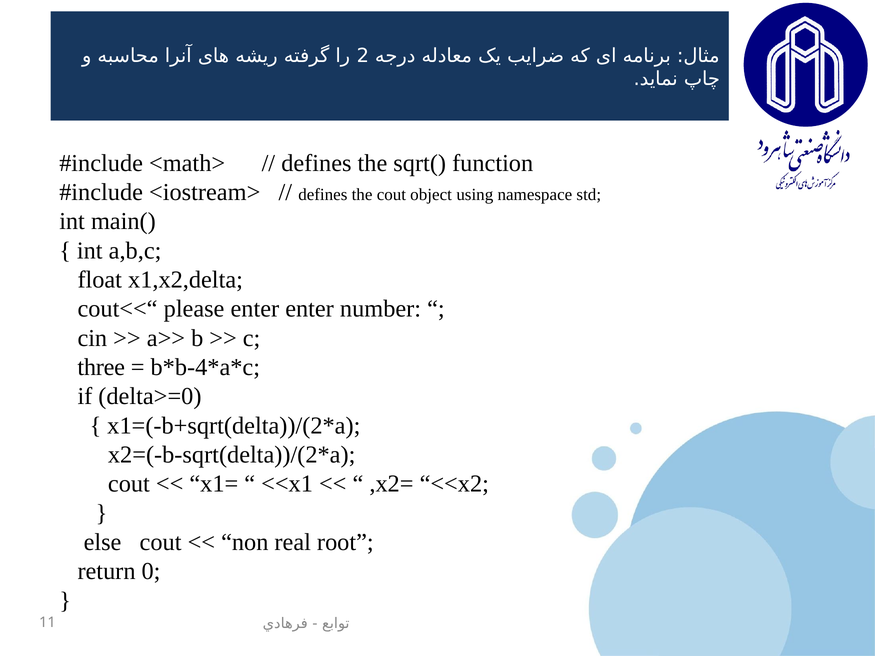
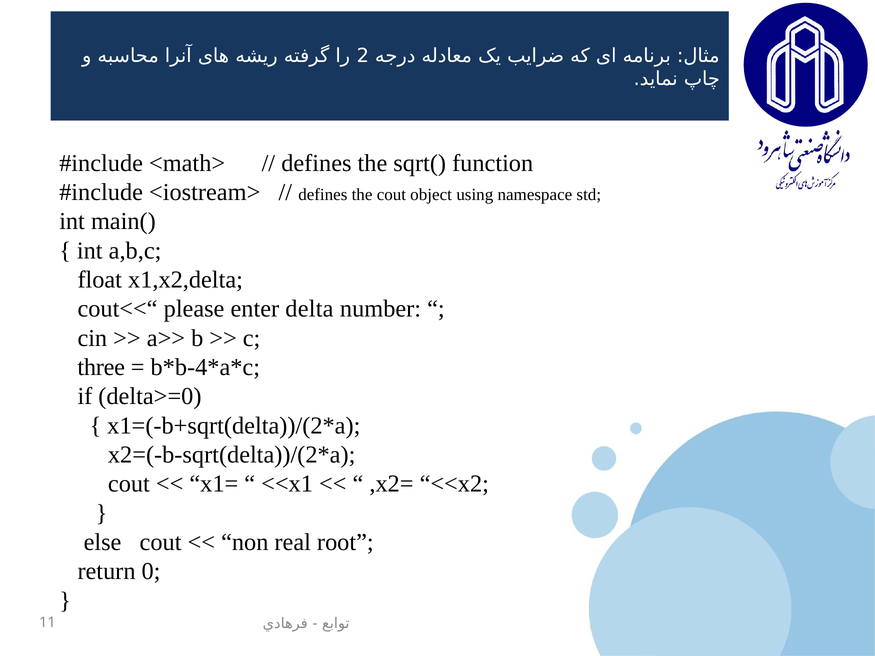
enter enter: enter -> delta
